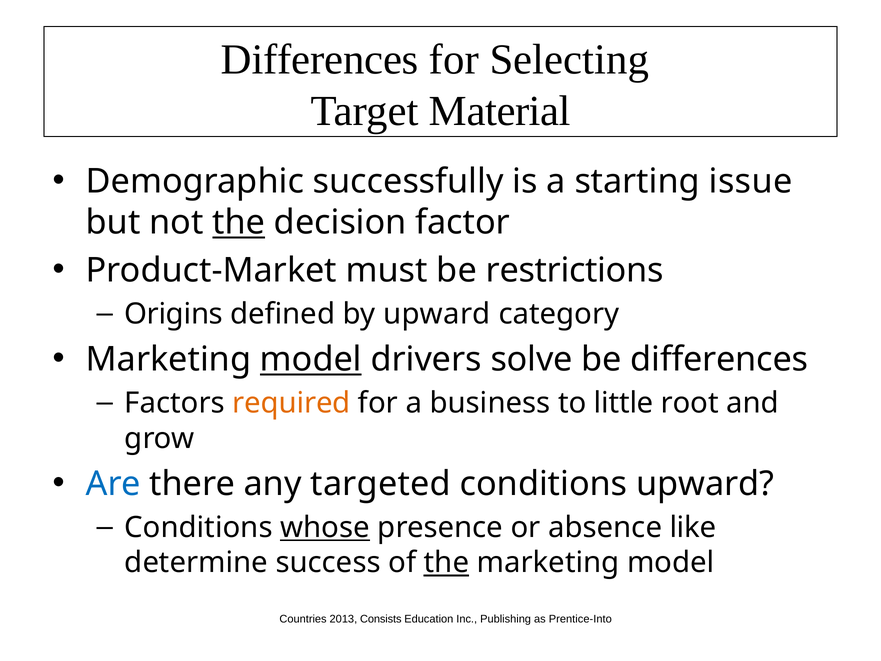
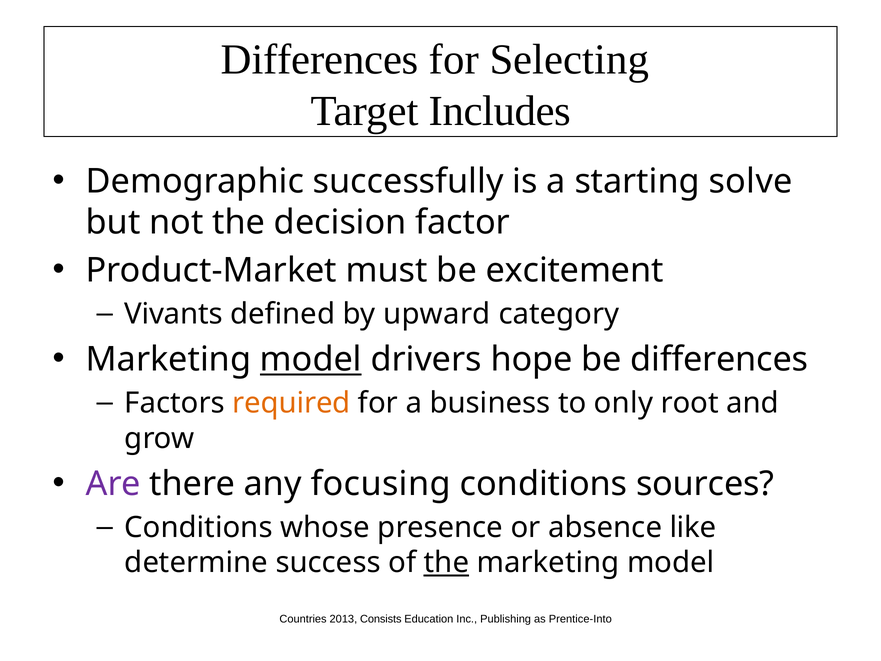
Material: Material -> Includes
issue: issue -> solve
the at (239, 223) underline: present -> none
restrictions: restrictions -> excitement
Origins: Origins -> Vivants
solve: solve -> hope
little: little -> only
Are colour: blue -> purple
targeted: targeted -> focusing
conditions upward: upward -> sources
whose underline: present -> none
